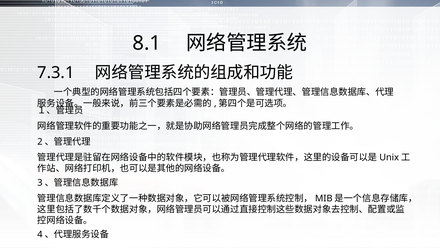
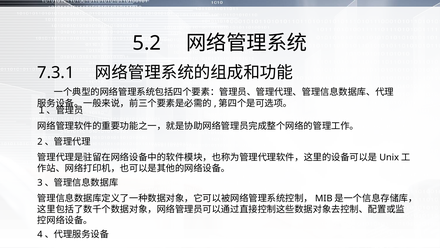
8.1: 8.1 -> 5.2
